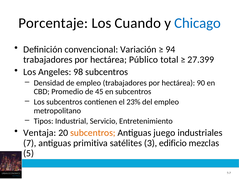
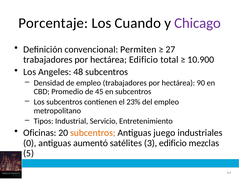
Chicago colour: blue -> purple
Variación: Variación -> Permiten
94: 94 -> 27
hectárea Público: Público -> Edificio
27.399: 27.399 -> 10.900
98: 98 -> 48
Ventaja: Ventaja -> Oficinas
7: 7 -> 0
primitiva: primitiva -> aumentó
